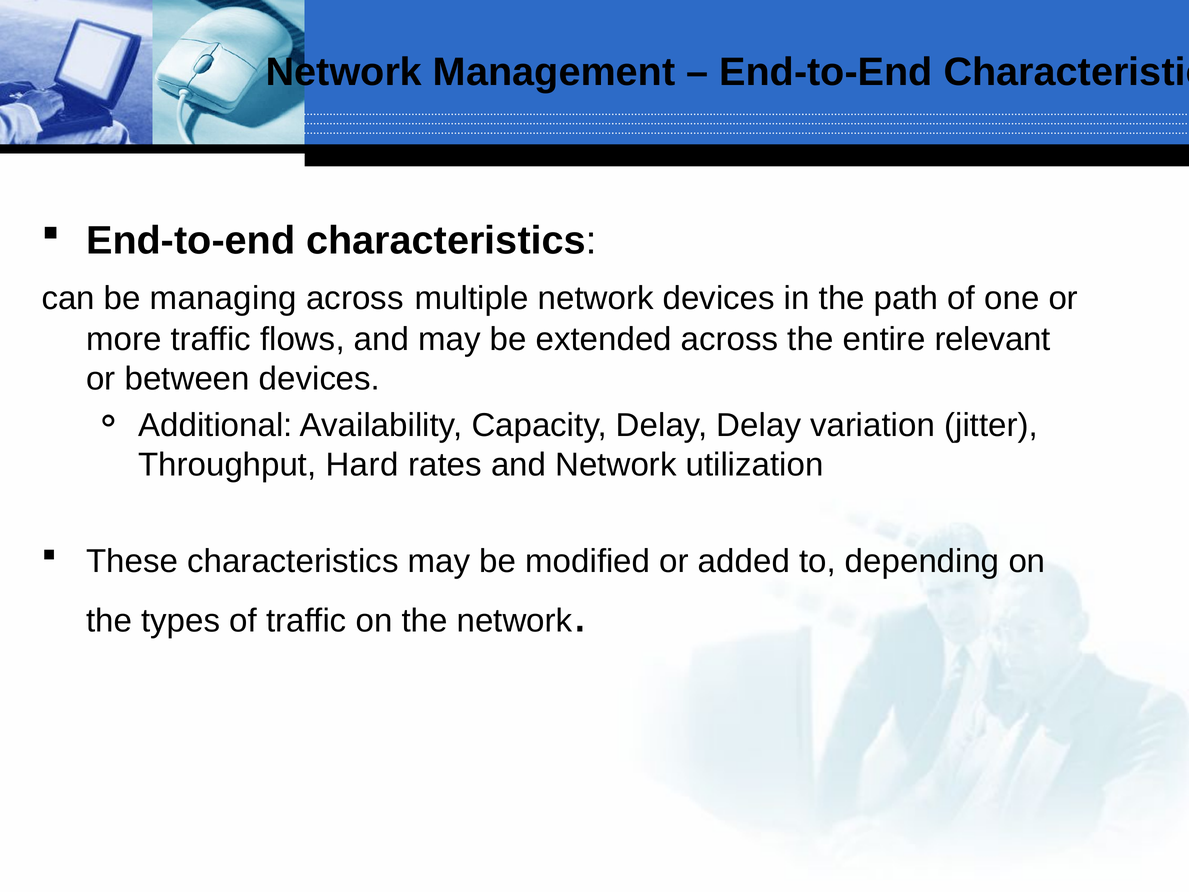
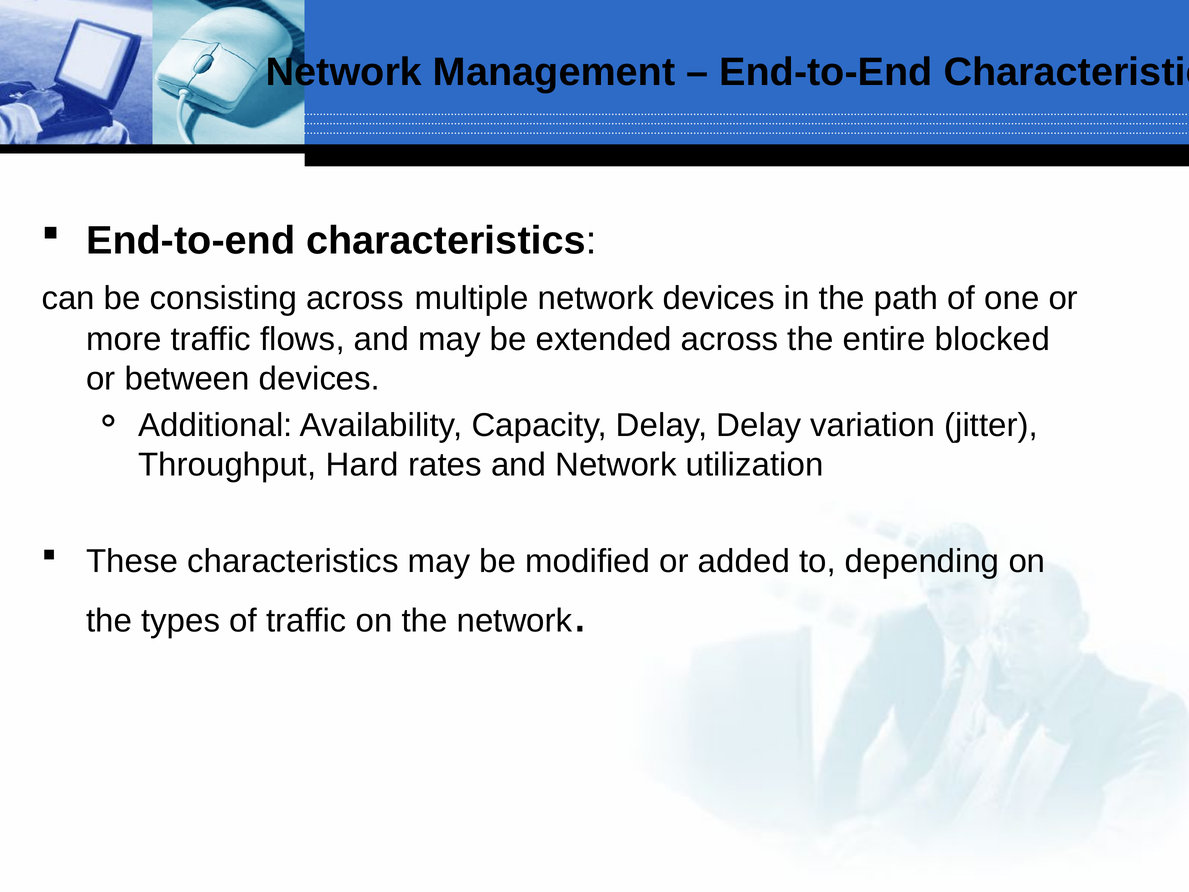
managing: managing -> consisting
relevant: relevant -> blocked
